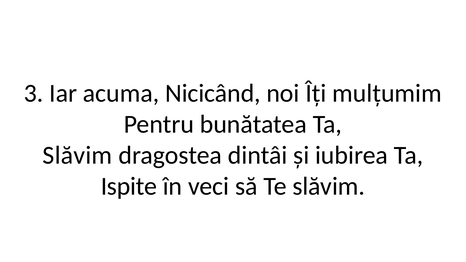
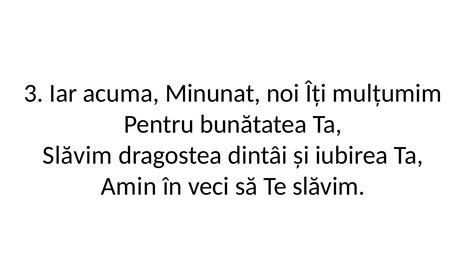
Nicicând: Nicicând -> Minunat
Ispite: Ispite -> Amin
